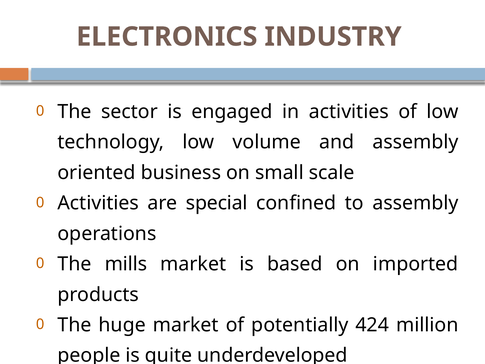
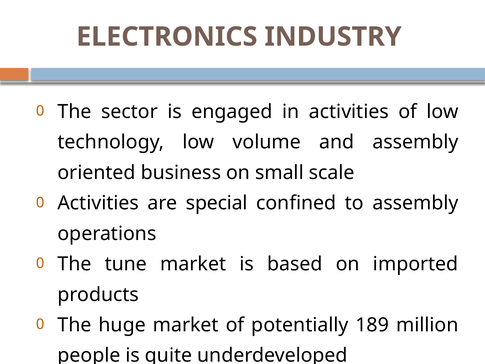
mills: mills -> tune
424: 424 -> 189
